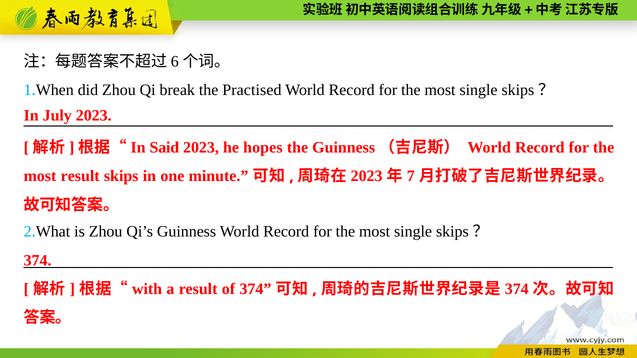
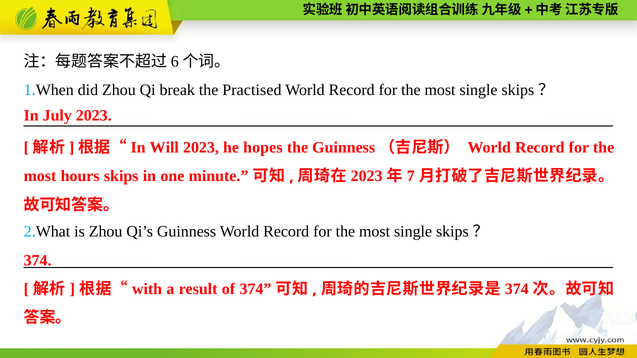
Said: Said -> Will
most result: result -> hours
